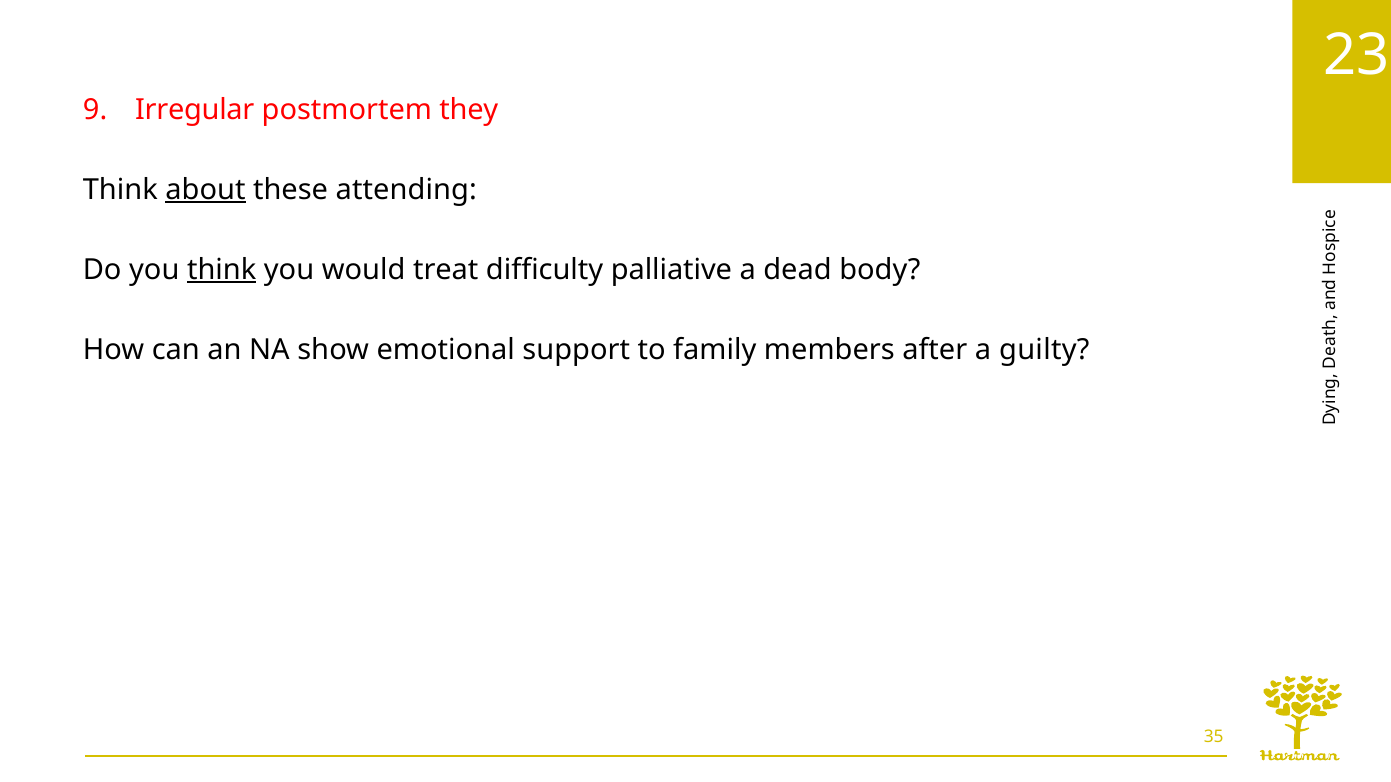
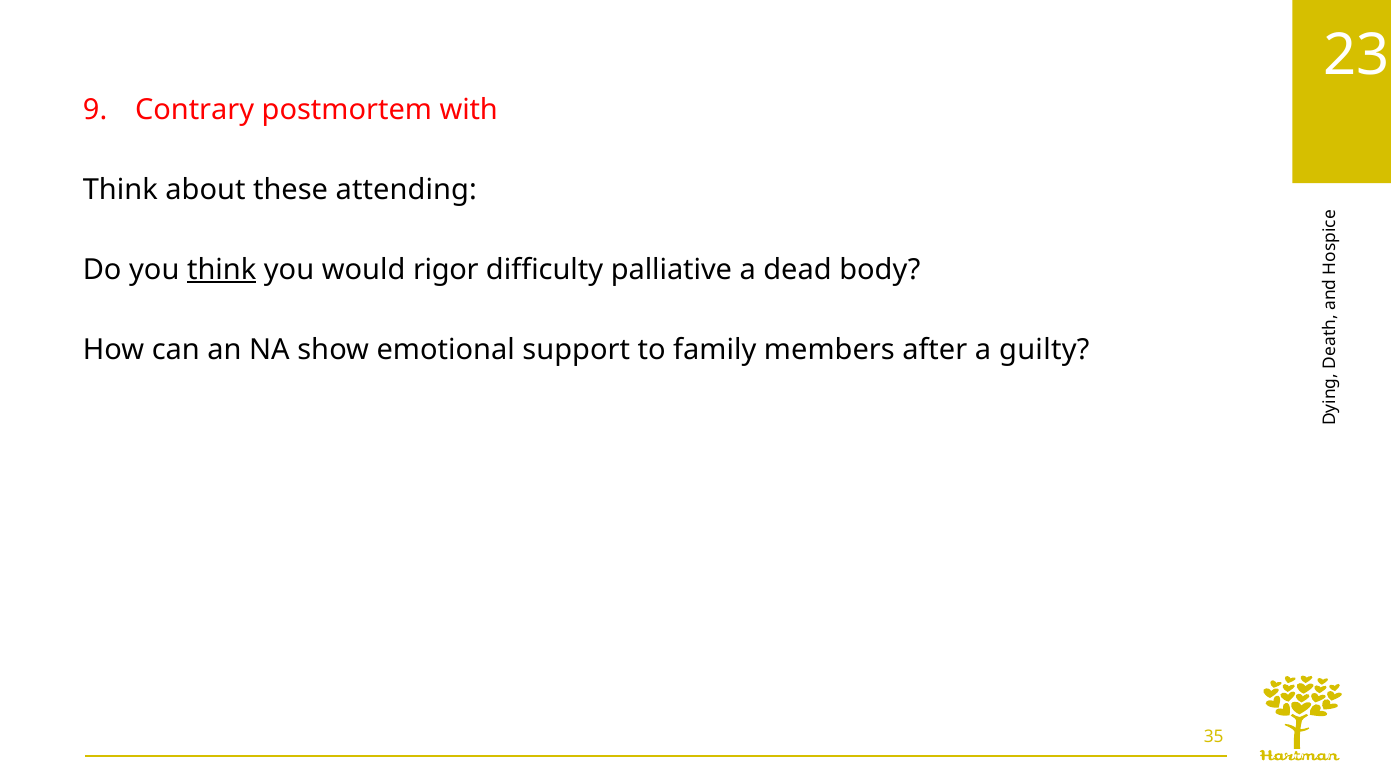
Irregular: Irregular -> Contrary
they: they -> with
about underline: present -> none
treat: treat -> rigor
